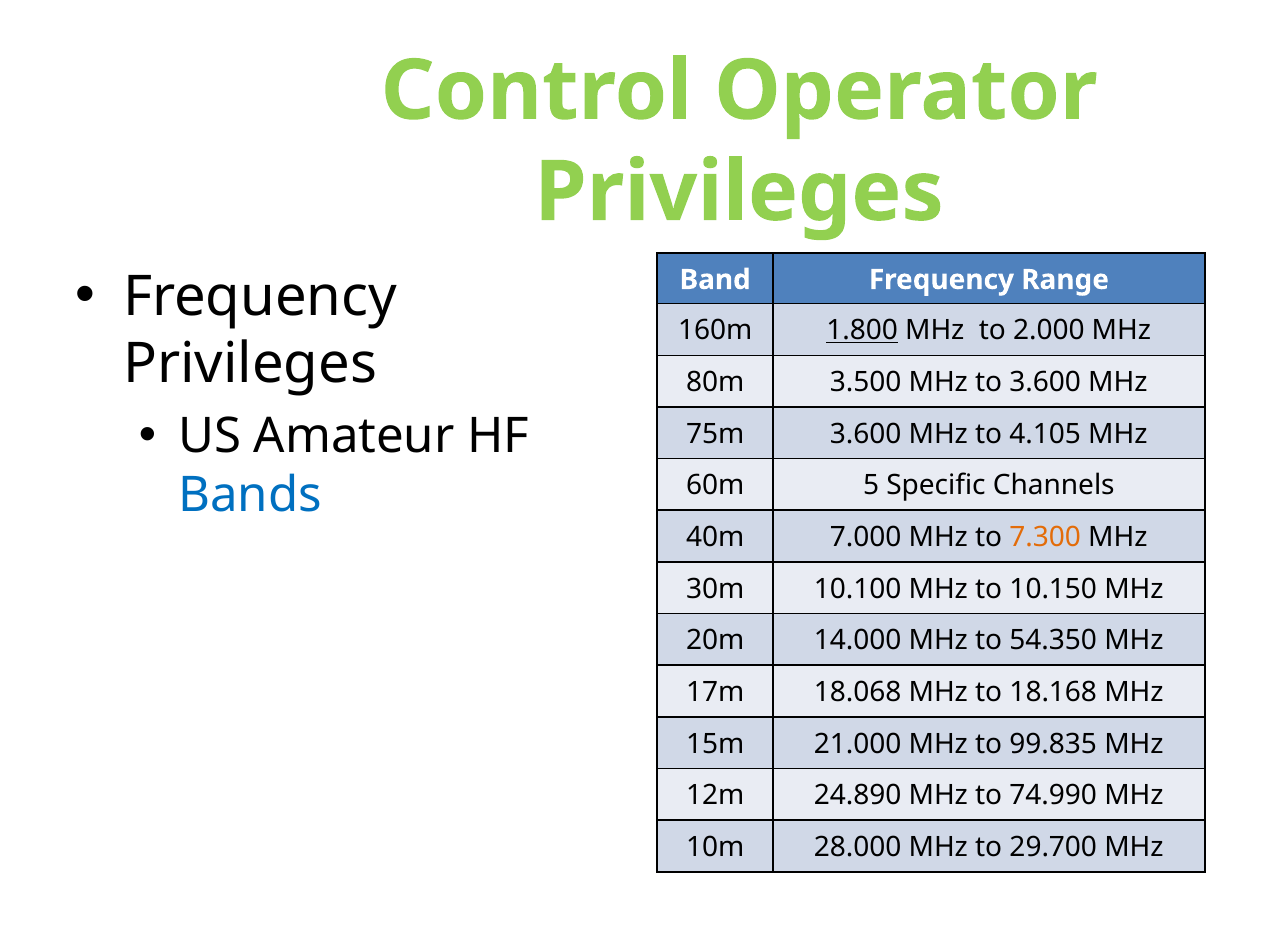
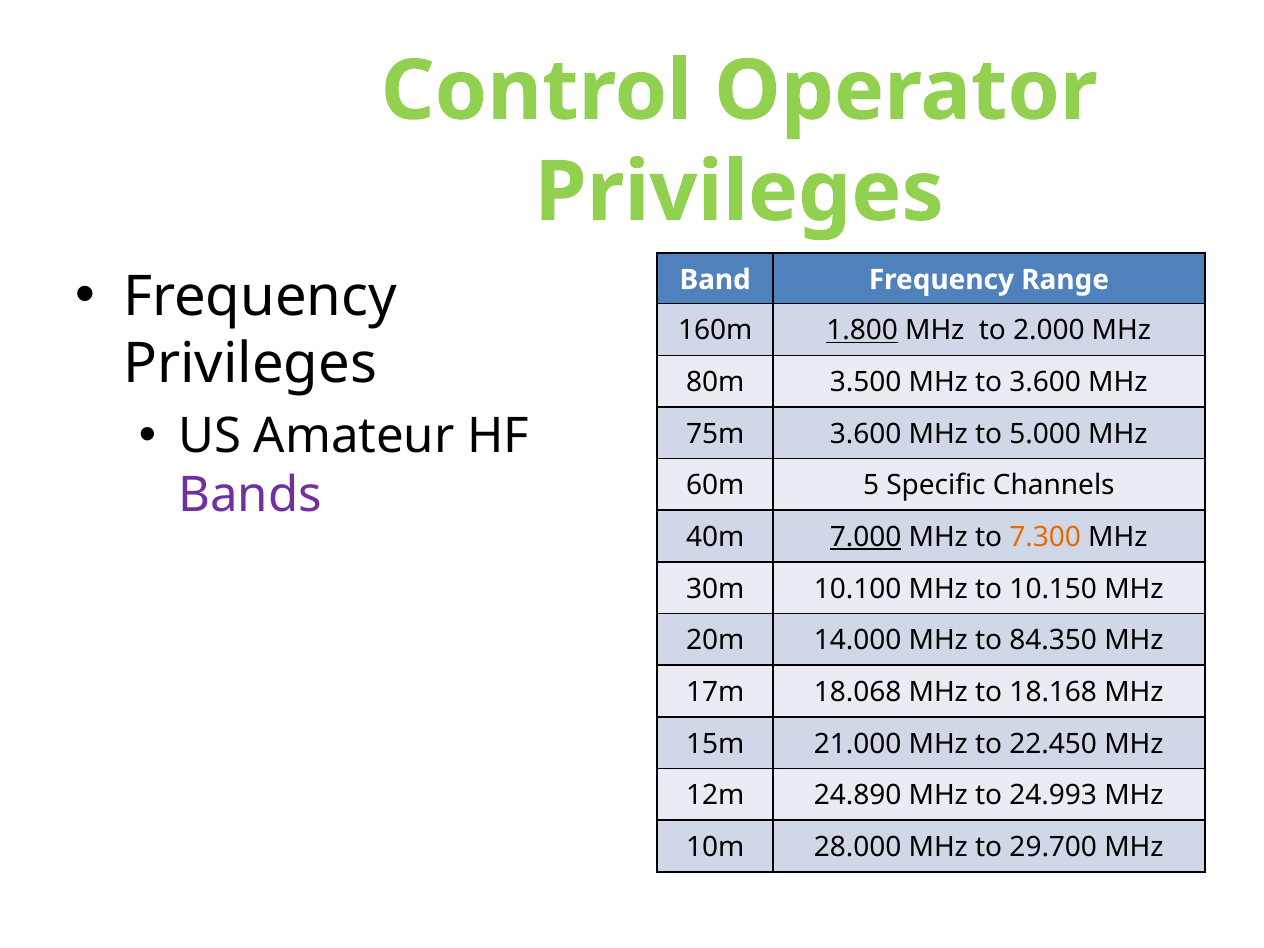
4.105: 4.105 -> 5.000
Bands colour: blue -> purple
7.000 underline: none -> present
54.350: 54.350 -> 84.350
99.835: 99.835 -> 22.450
74.990: 74.990 -> 24.993
